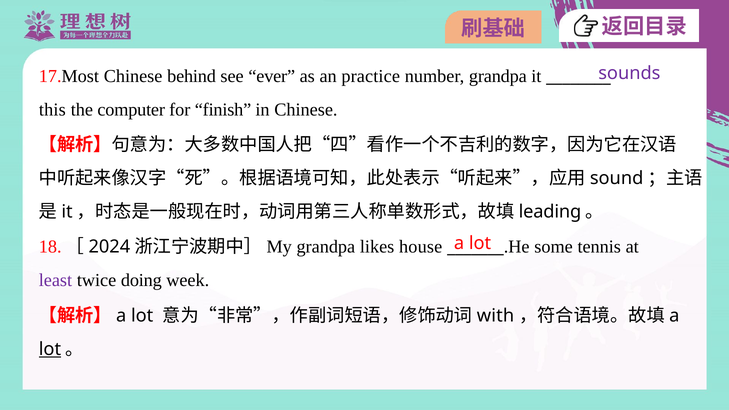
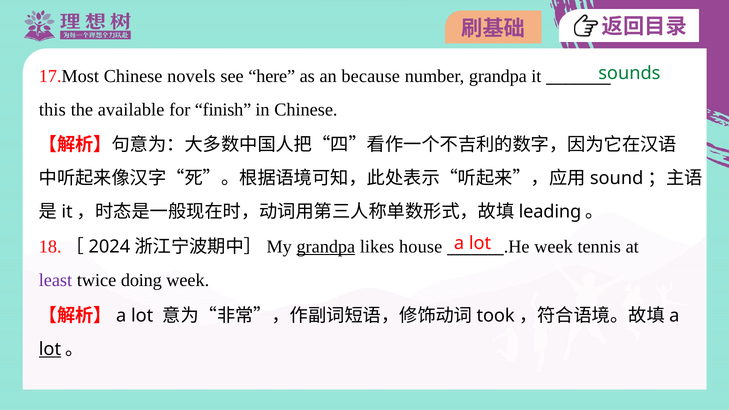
behind: behind -> novels
ever: ever -> here
practice: practice -> because
sounds colour: purple -> green
computer: computer -> available
grandpa at (326, 247) underline: none -> present
some at (554, 247): some -> week
with: with -> took
